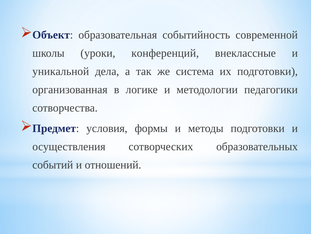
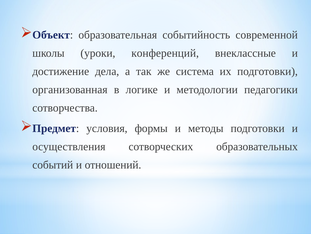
уникальной: уникальной -> достижение
